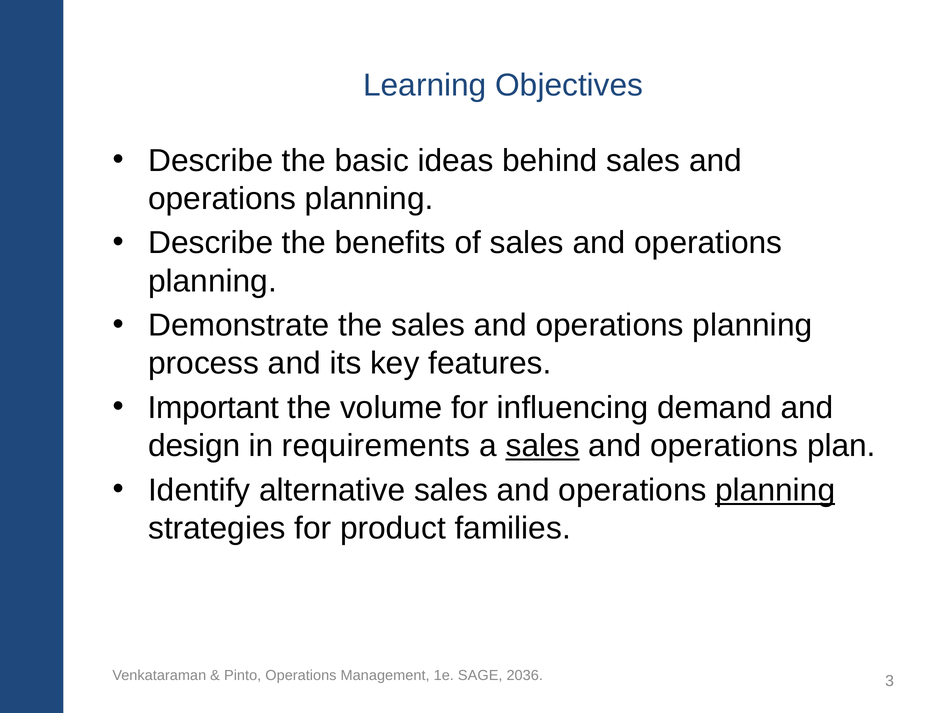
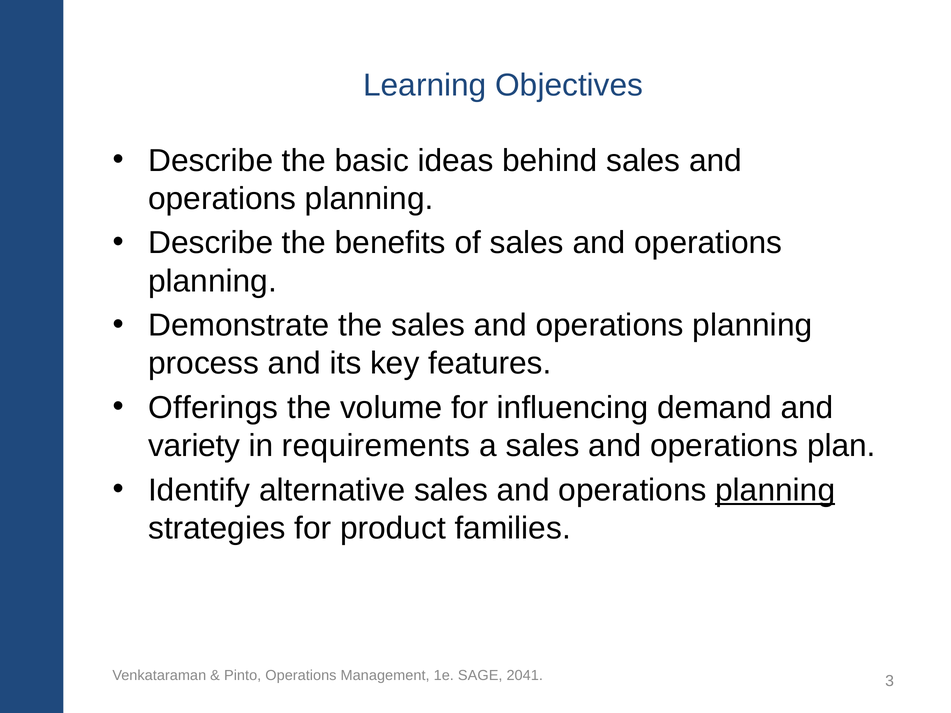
Important: Important -> Offerings
design: design -> variety
sales at (543, 446) underline: present -> none
2036: 2036 -> 2041
